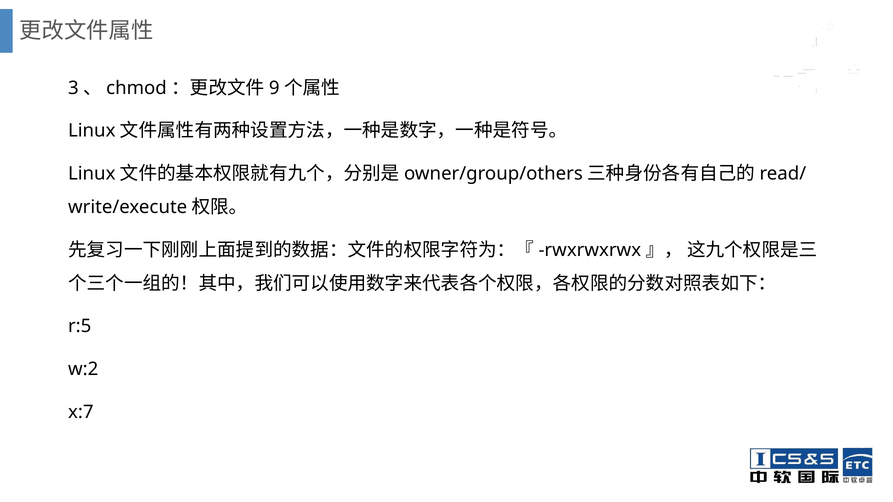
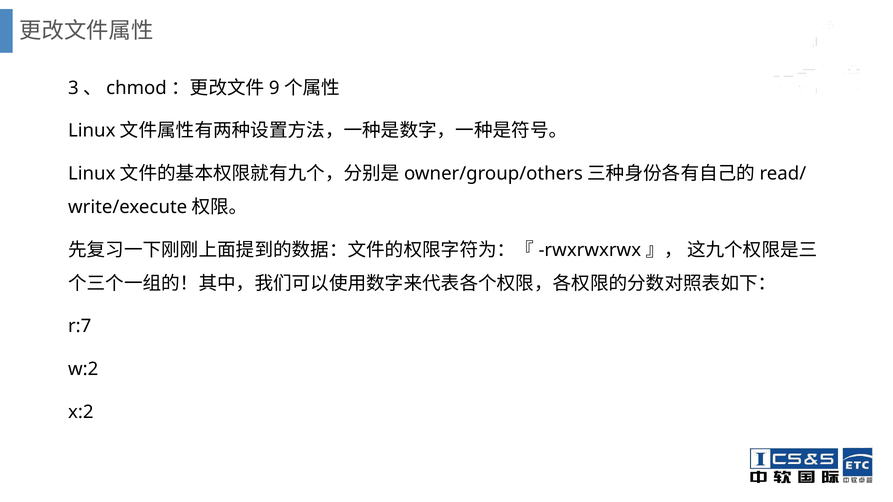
r:5: r:5 -> r:7
x:7: x:7 -> x:2
